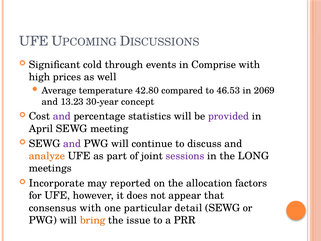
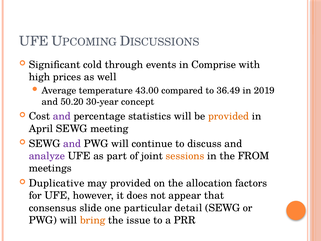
42.80: 42.80 -> 43.00
46.53: 46.53 -> 36.49
2069: 2069 -> 2019
13.23: 13.23 -> 50.20
provided at (229, 116) colour: purple -> orange
analyze colour: orange -> purple
sessions colour: purple -> orange
LONG: LONG -> FROM
Incorporate: Incorporate -> Duplicative
may reported: reported -> provided
consensus with: with -> slide
